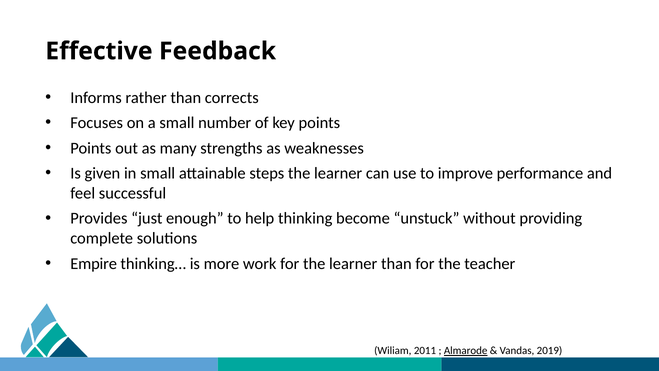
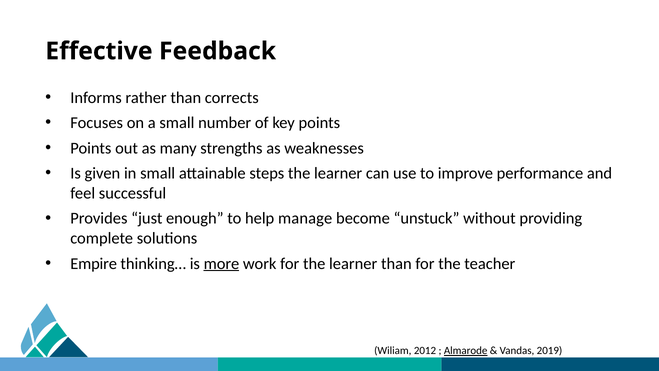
thinking: thinking -> manage
more underline: none -> present
2011: 2011 -> 2012
